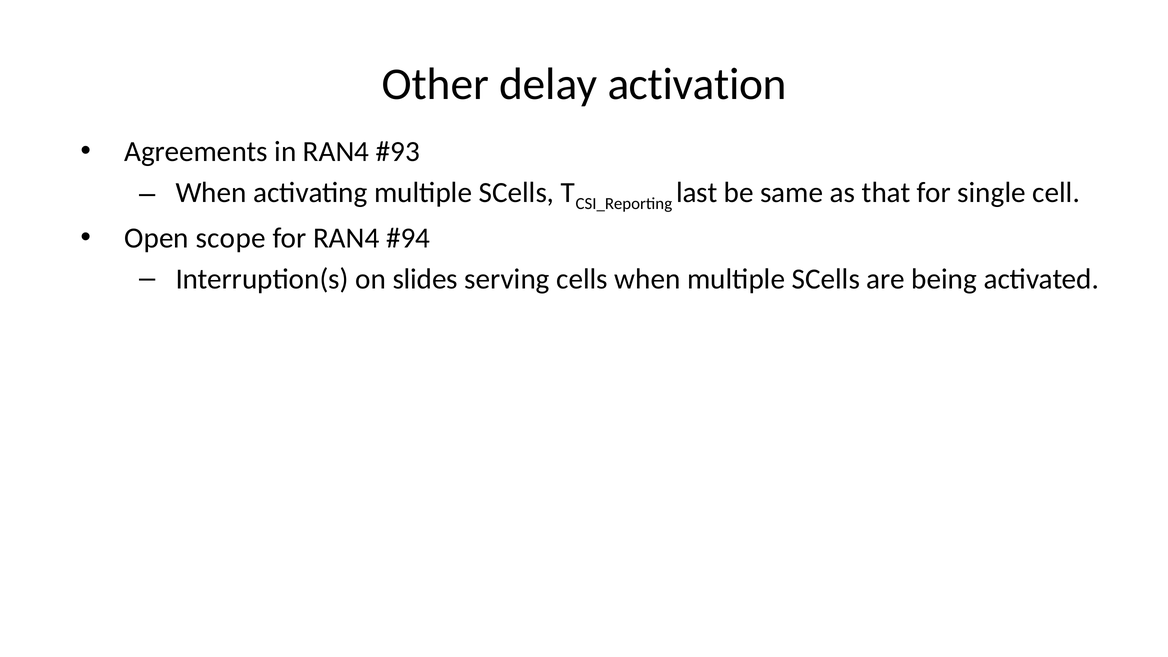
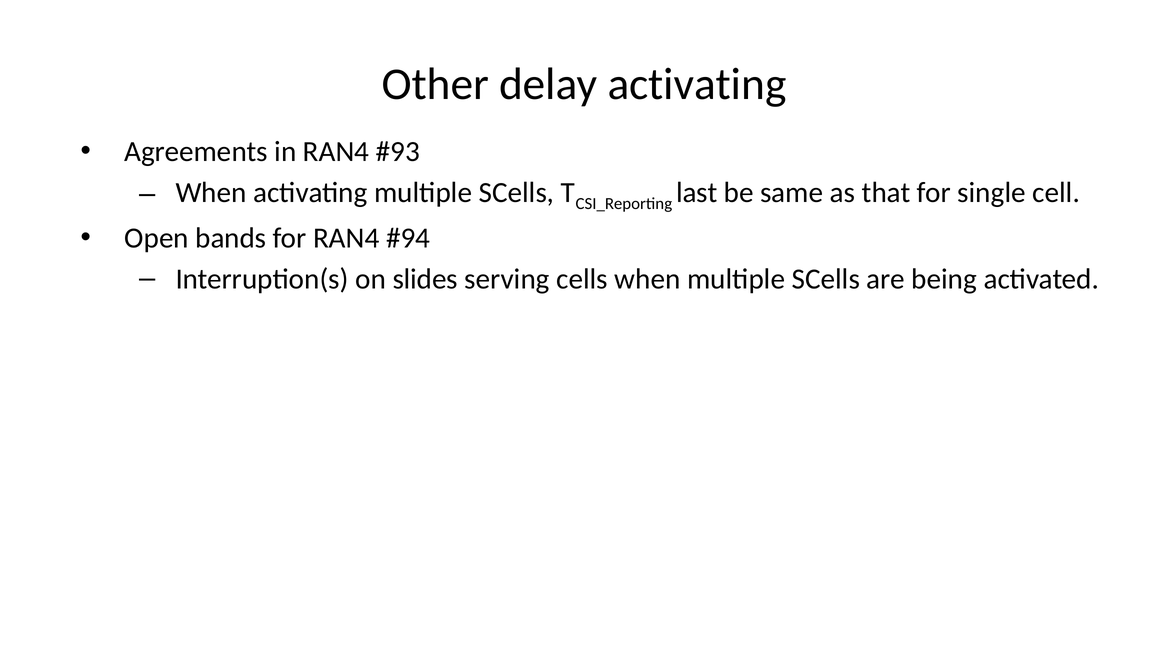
delay activation: activation -> activating
scope: scope -> bands
